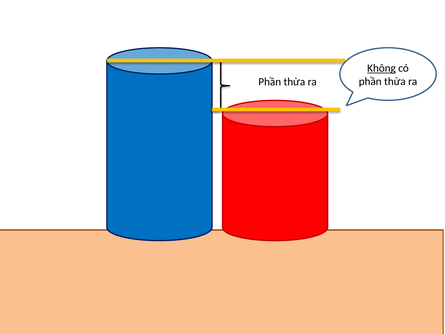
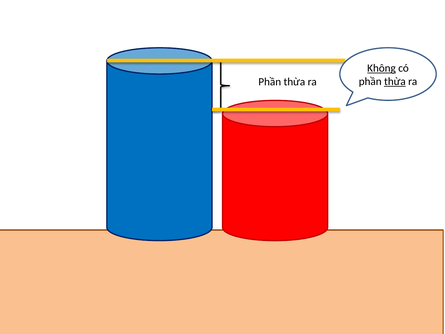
thừa at (395, 81) underline: none -> present
